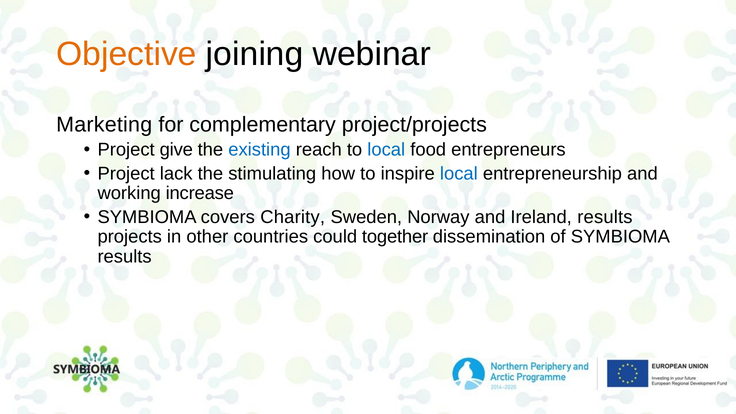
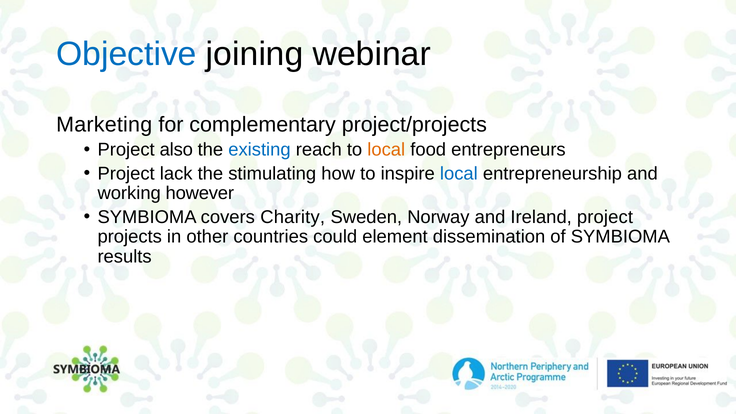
Objective colour: orange -> blue
give: give -> also
local at (386, 150) colour: blue -> orange
increase: increase -> however
Ireland results: results -> project
together: together -> element
